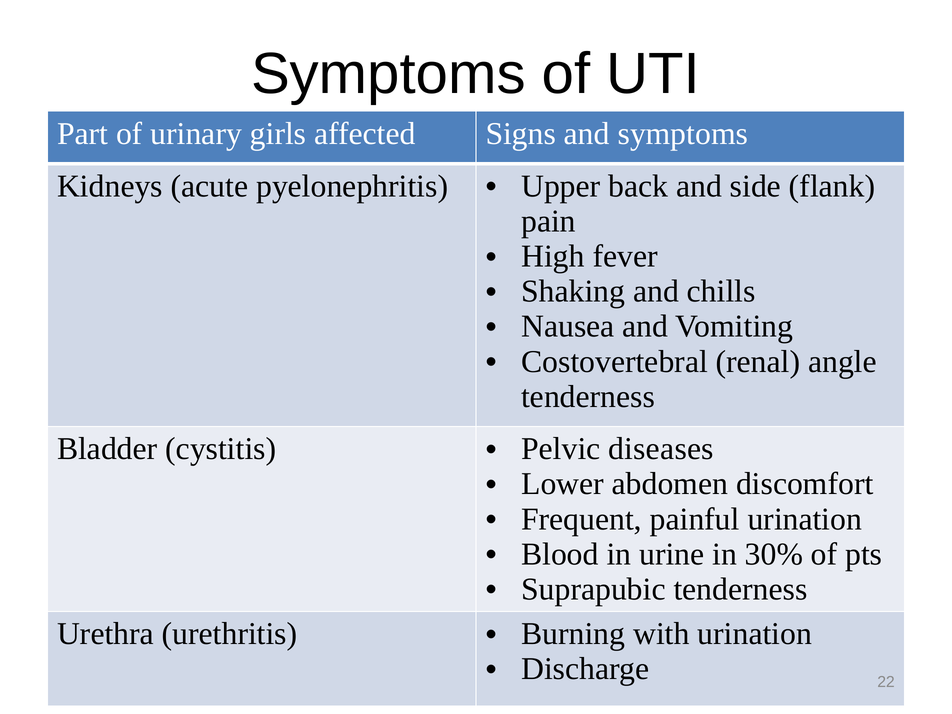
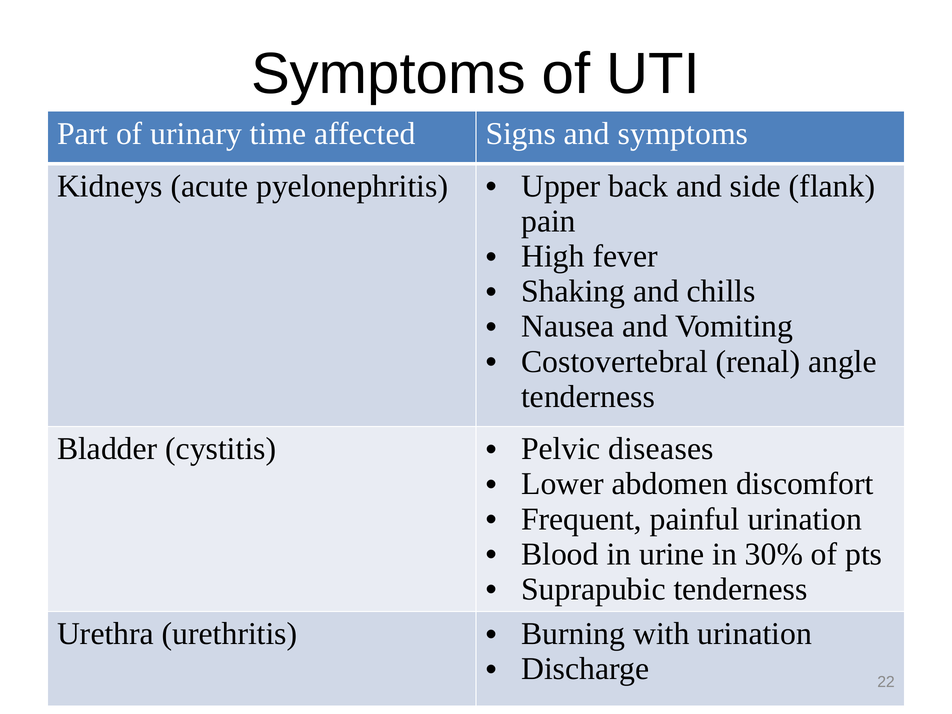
girls: girls -> time
